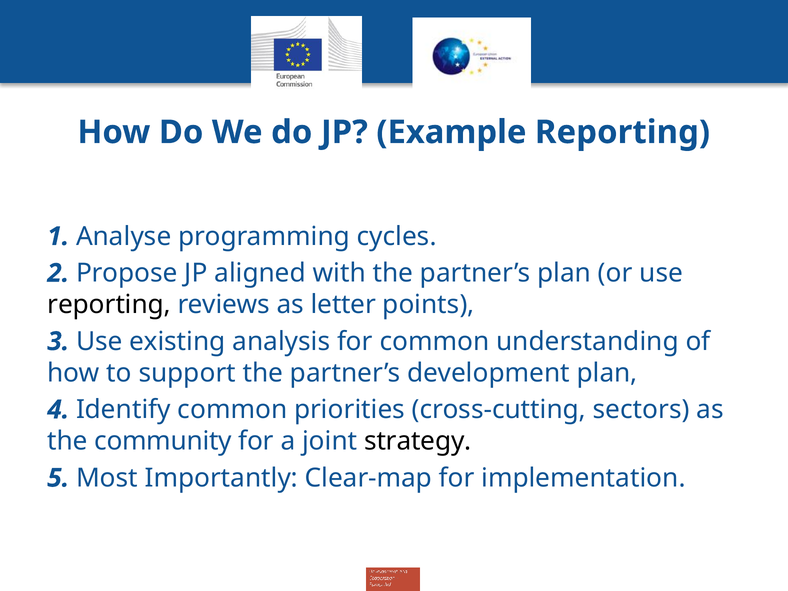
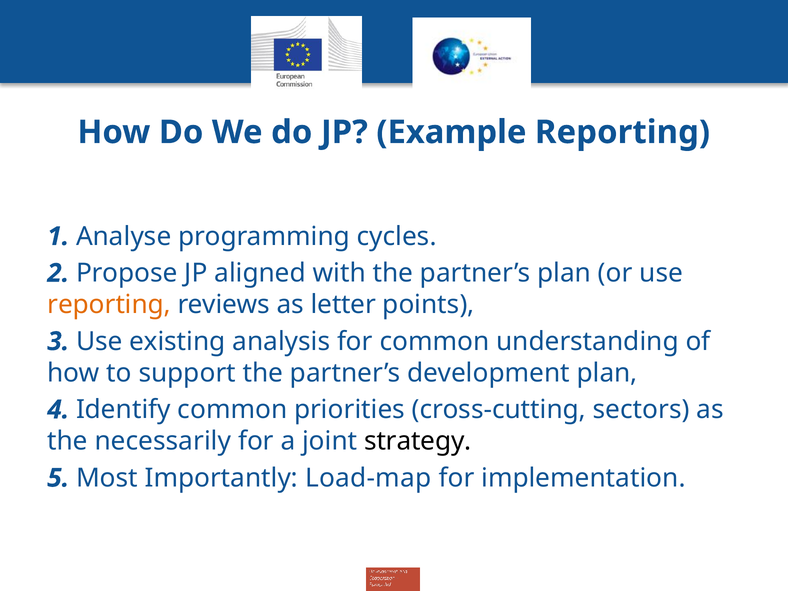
reporting at (109, 305) colour: black -> orange
community: community -> necessarily
Clear-map: Clear-map -> Load-map
